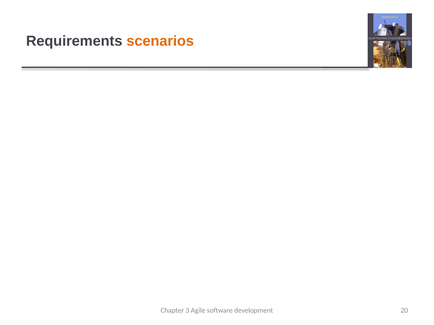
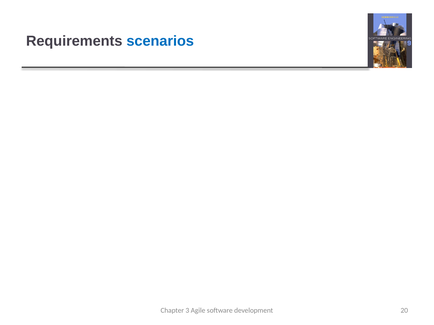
scenarios at (160, 41) colour: orange -> blue
